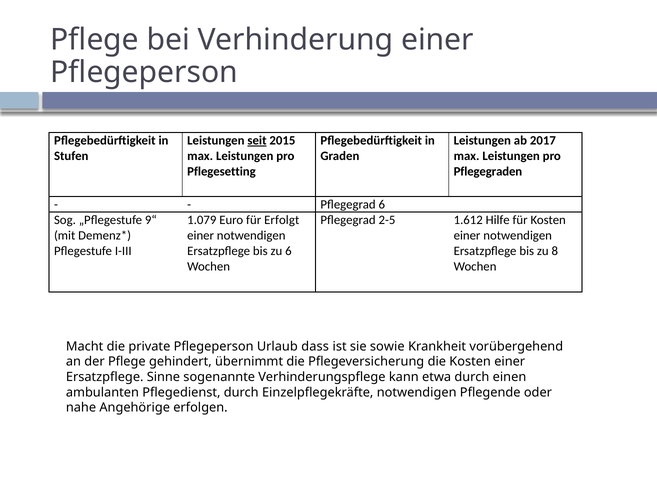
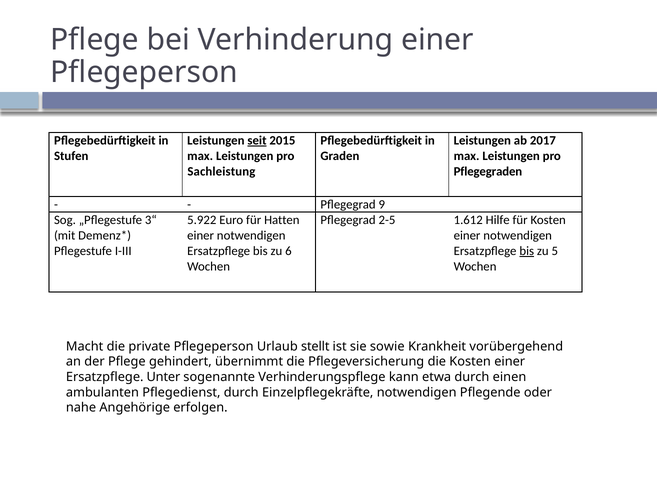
Pflegesetting: Pflegesetting -> Sachleistung
Pflegegrad 6: 6 -> 9
9“: 9“ -> 3“
1.079: 1.079 -> 5.922
Erfolgt: Erfolgt -> Hatten
bis at (527, 251) underline: none -> present
8: 8 -> 5
dass: dass -> stellt
Sinne: Sinne -> Unter
